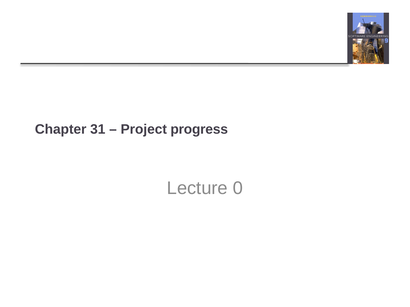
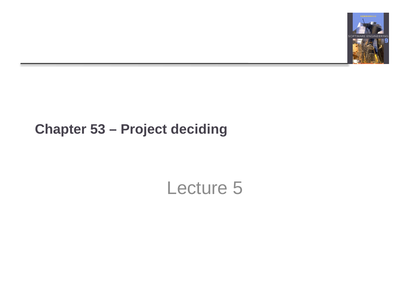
31: 31 -> 53
progress: progress -> deciding
0: 0 -> 5
